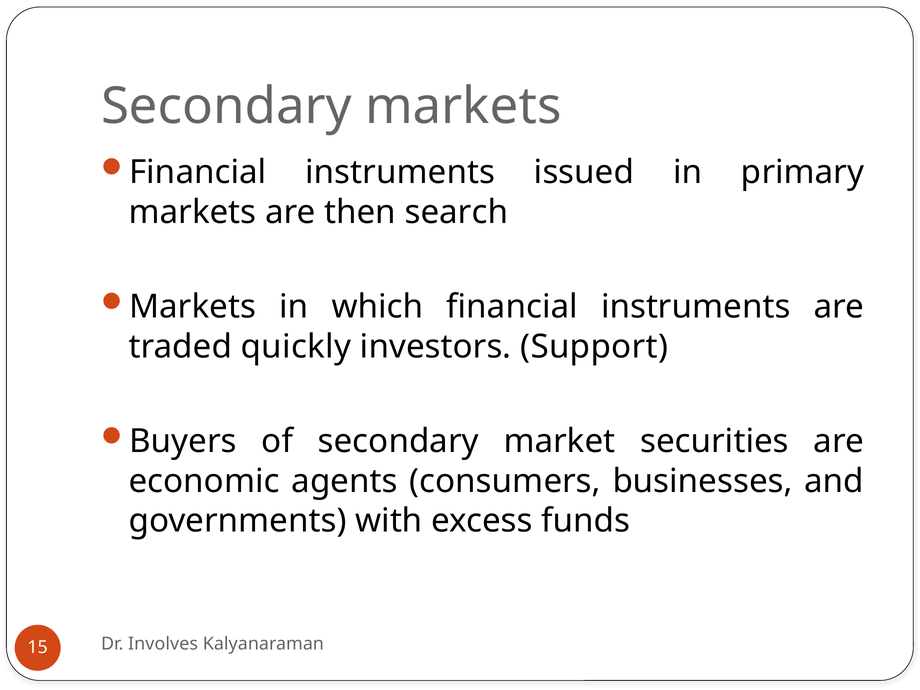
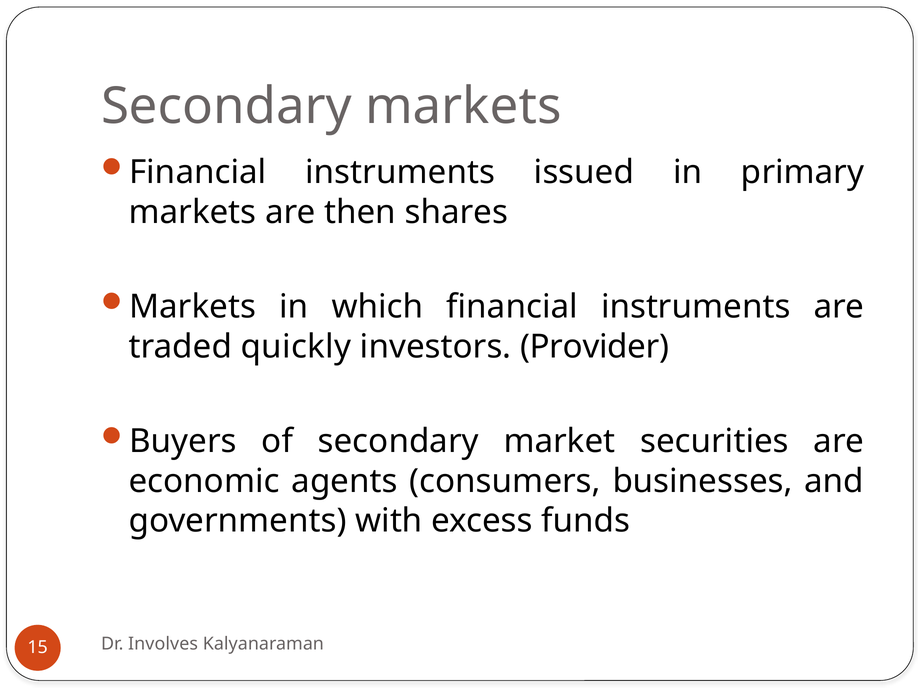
search: search -> shares
Support: Support -> Provider
